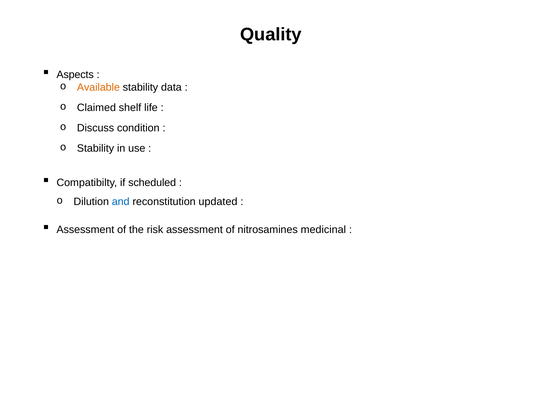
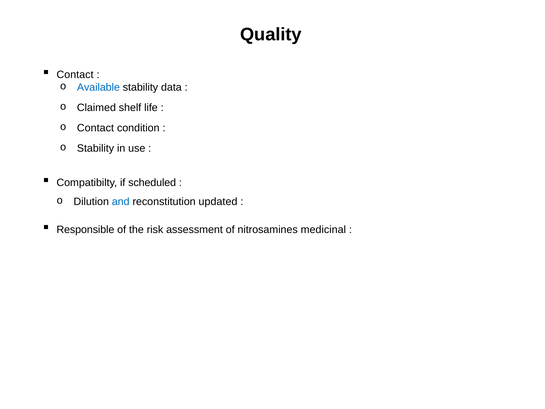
Aspects at (75, 75): Aspects -> Contact
Available colour: orange -> blue
Discuss at (96, 128): Discuss -> Contact
Assessment at (85, 230): Assessment -> Responsible
